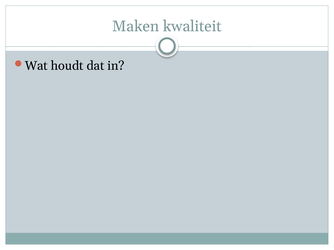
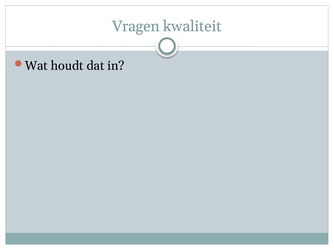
Maken: Maken -> Vragen
